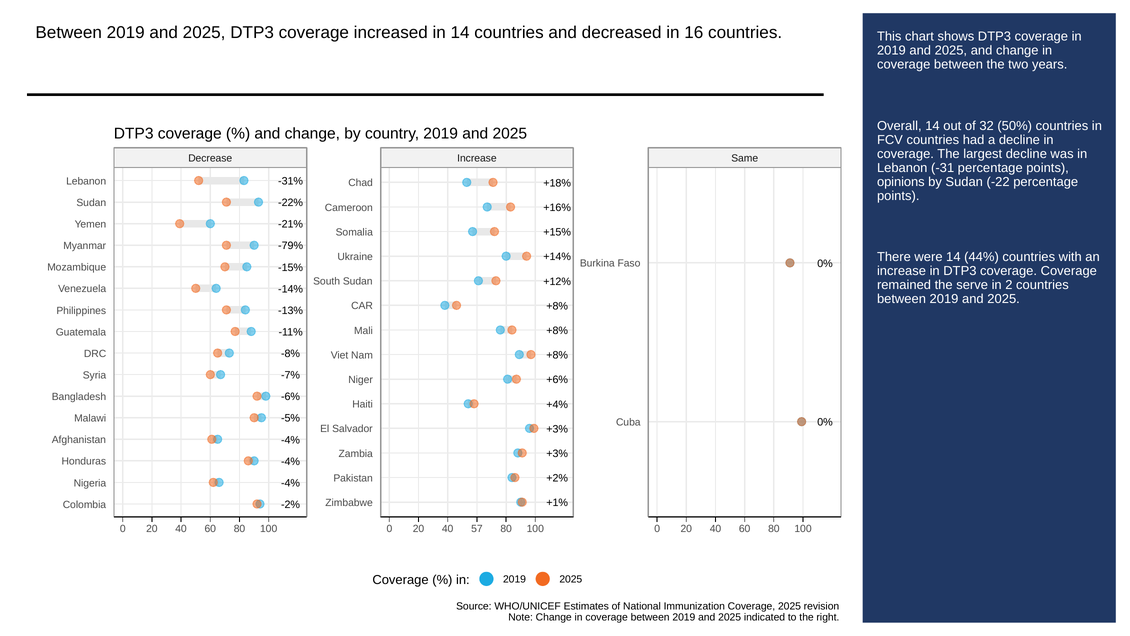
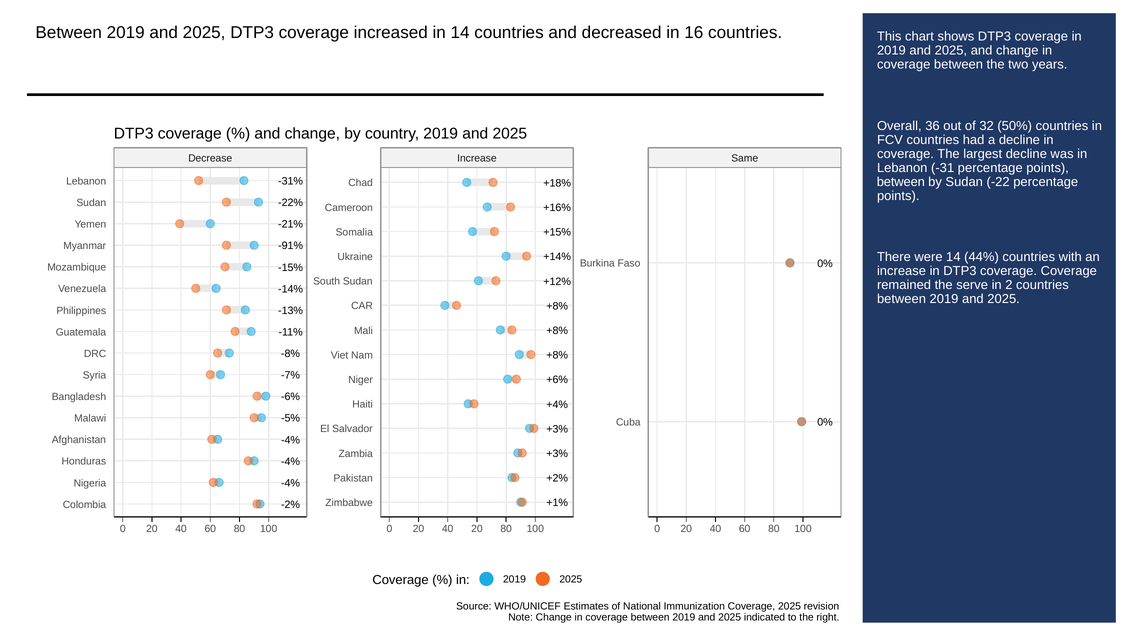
Overall 14: 14 -> 36
opinions at (901, 182): opinions -> between
-79%: -79% -> -91%
40 57: 57 -> 20
